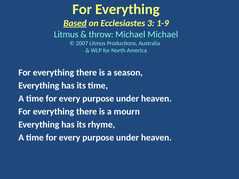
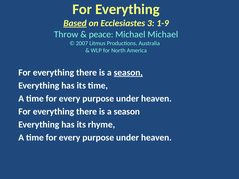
Litmus at (66, 34): Litmus -> Throw
throw: throw -> peace
season at (128, 73) underline: none -> present
mourn at (127, 112): mourn -> season
